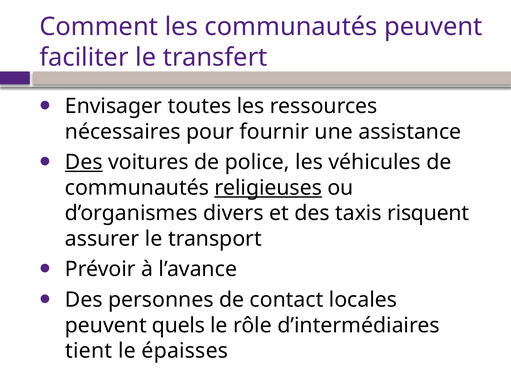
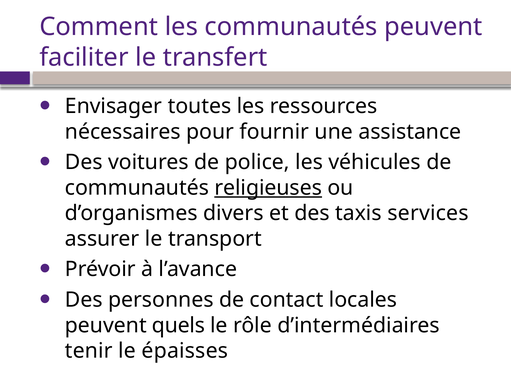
Des at (84, 162) underline: present -> none
risquent: risquent -> services
tient: tient -> tenir
